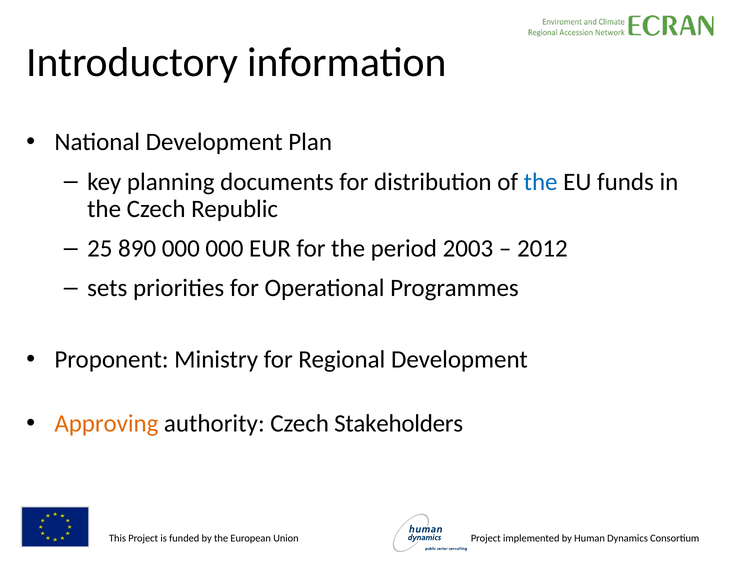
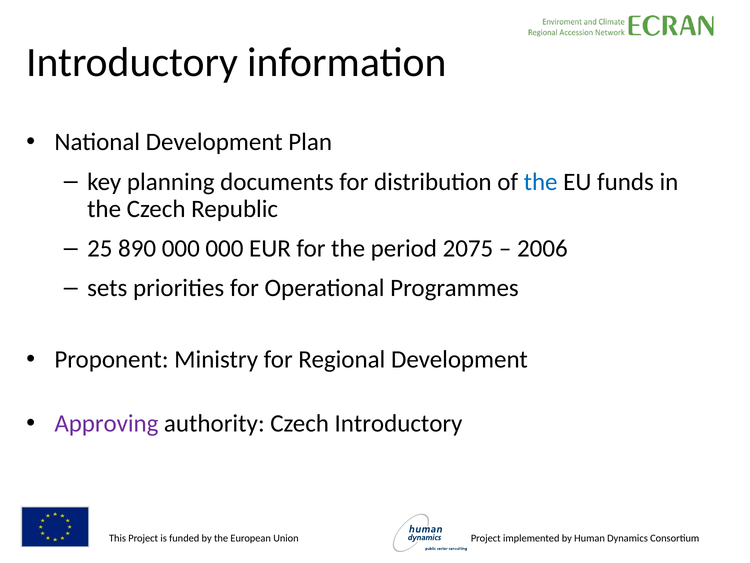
2003: 2003 -> 2075
2012: 2012 -> 2006
Approving colour: orange -> purple
Czech Stakeholders: Stakeholders -> Introductory
